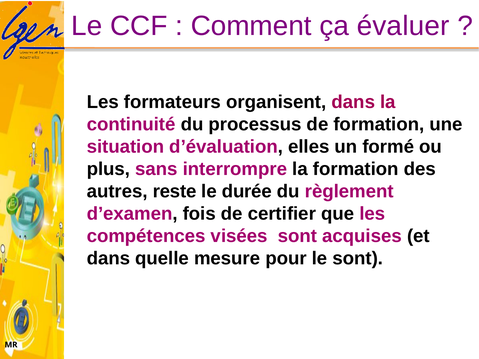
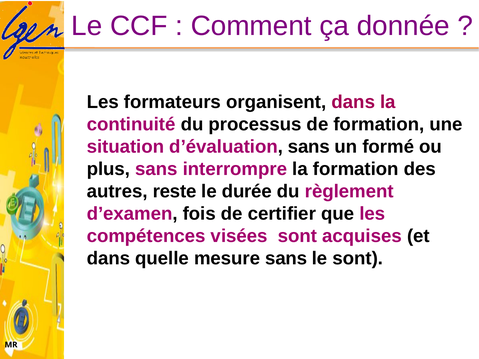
évaluer: évaluer -> donnée
d’évaluation elles: elles -> sans
mesure pour: pour -> sans
